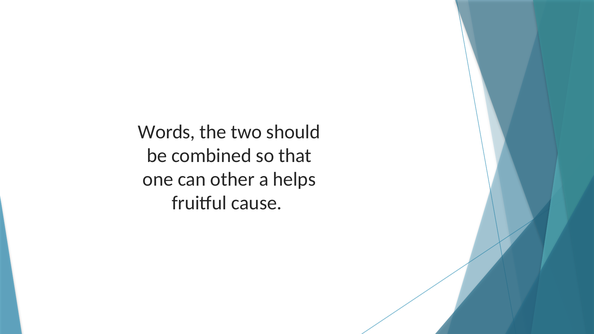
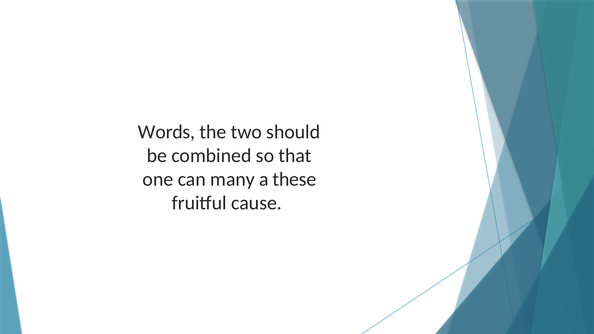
other: other -> many
helps: helps -> these
